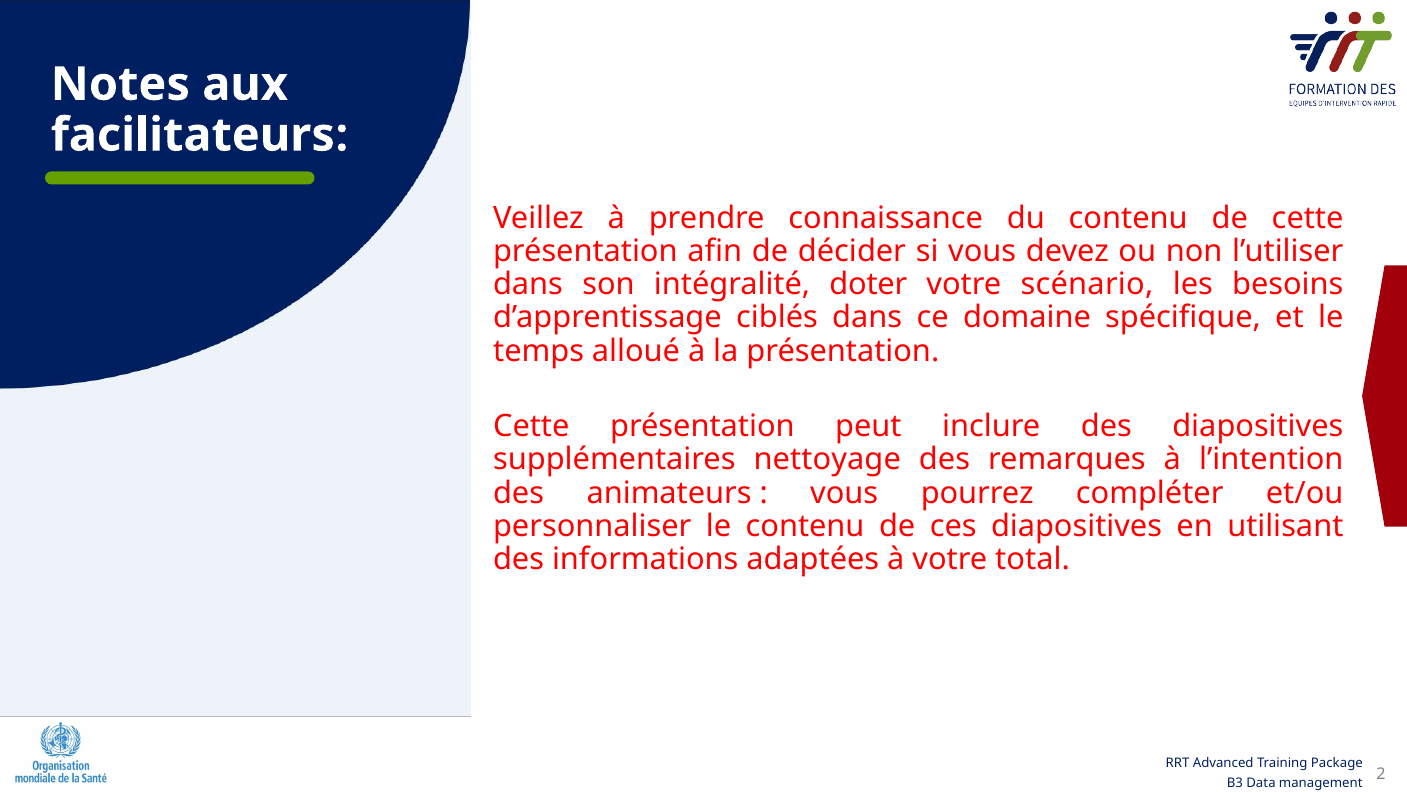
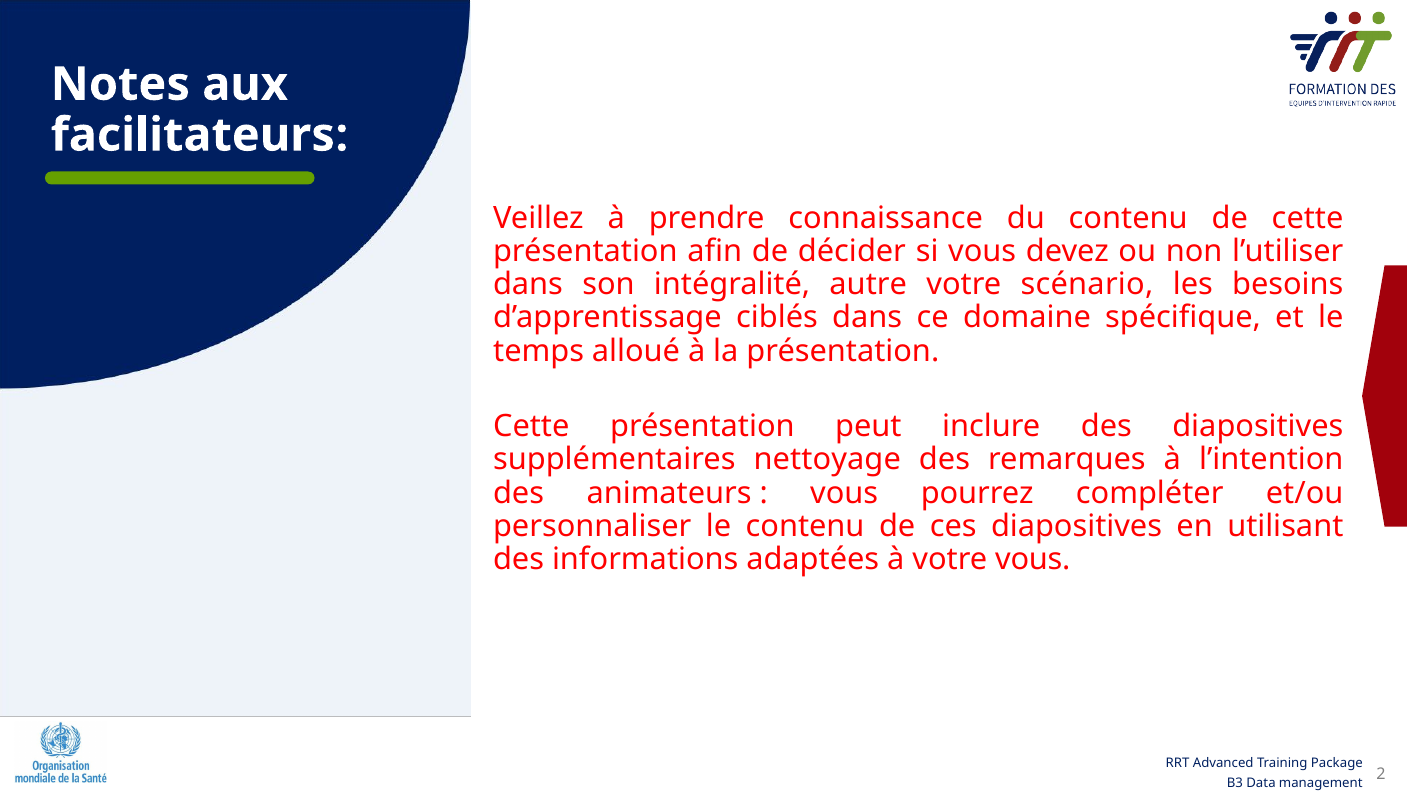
doter: doter -> autre
votre total: total -> vous
